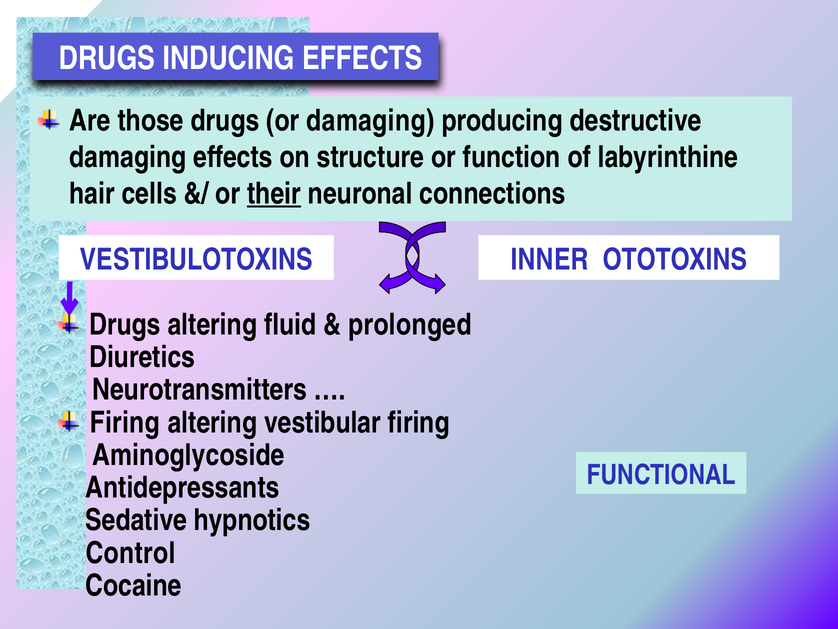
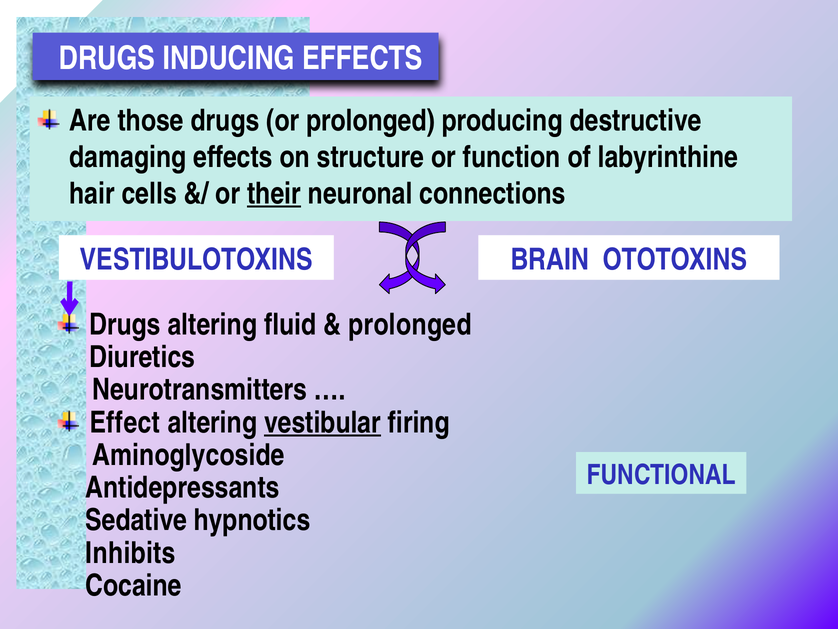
or damaging: damaging -> prolonged
INNER: INNER -> BRAIN
Firing at (125, 422): Firing -> Effect
vestibular underline: none -> present
Control: Control -> Inhibits
